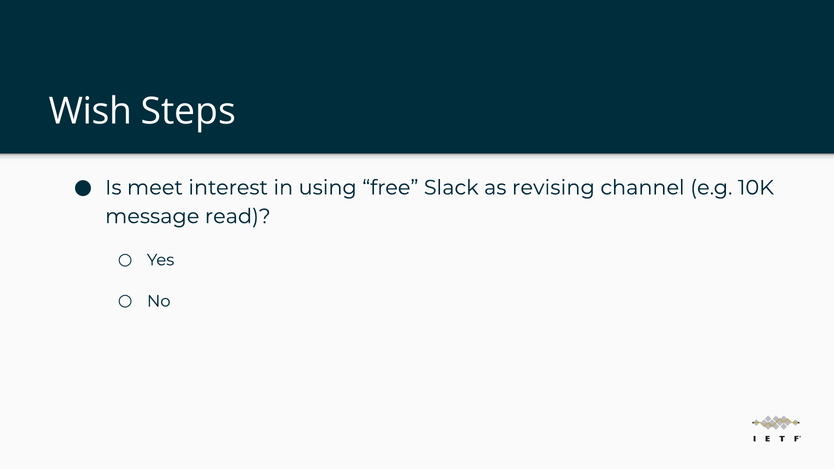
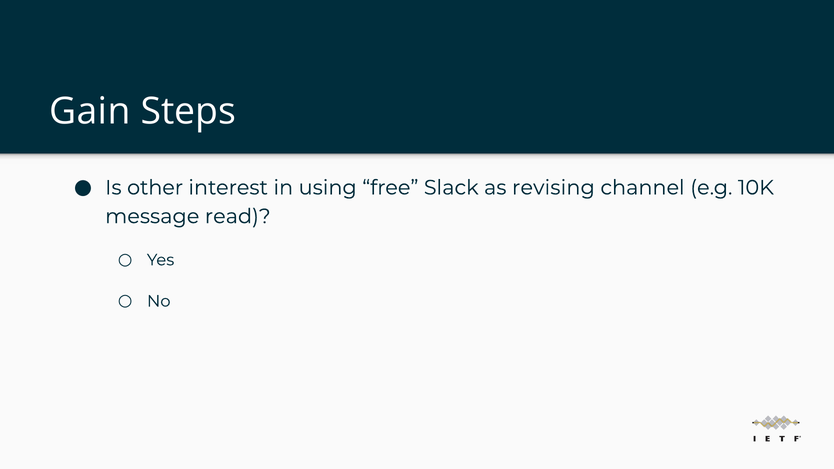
Wish: Wish -> Gain
meet: meet -> other
